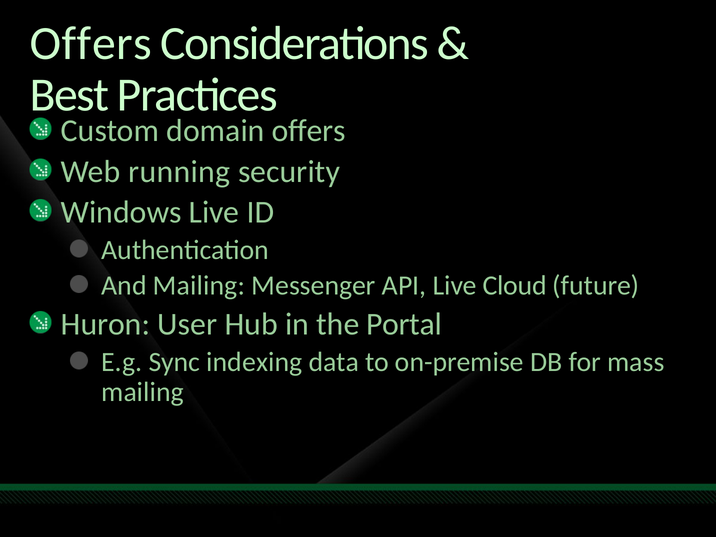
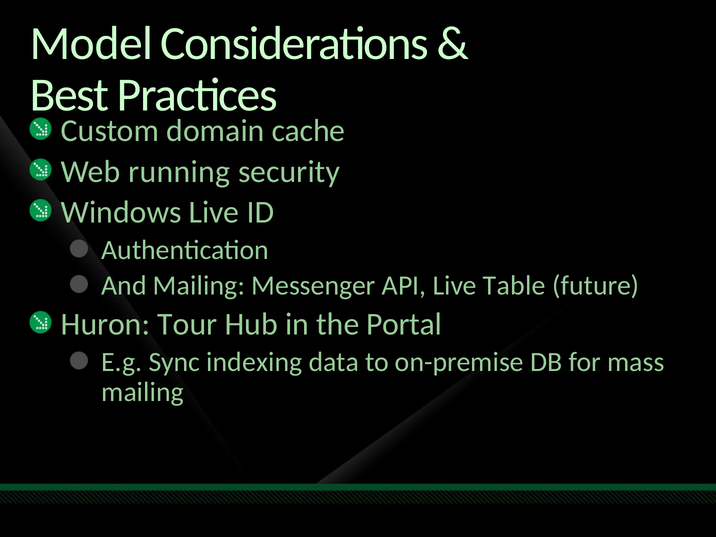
Offers at (91, 44): Offers -> Model
domain offers: offers -> cache
Cloud: Cloud -> Table
User: User -> Tour
